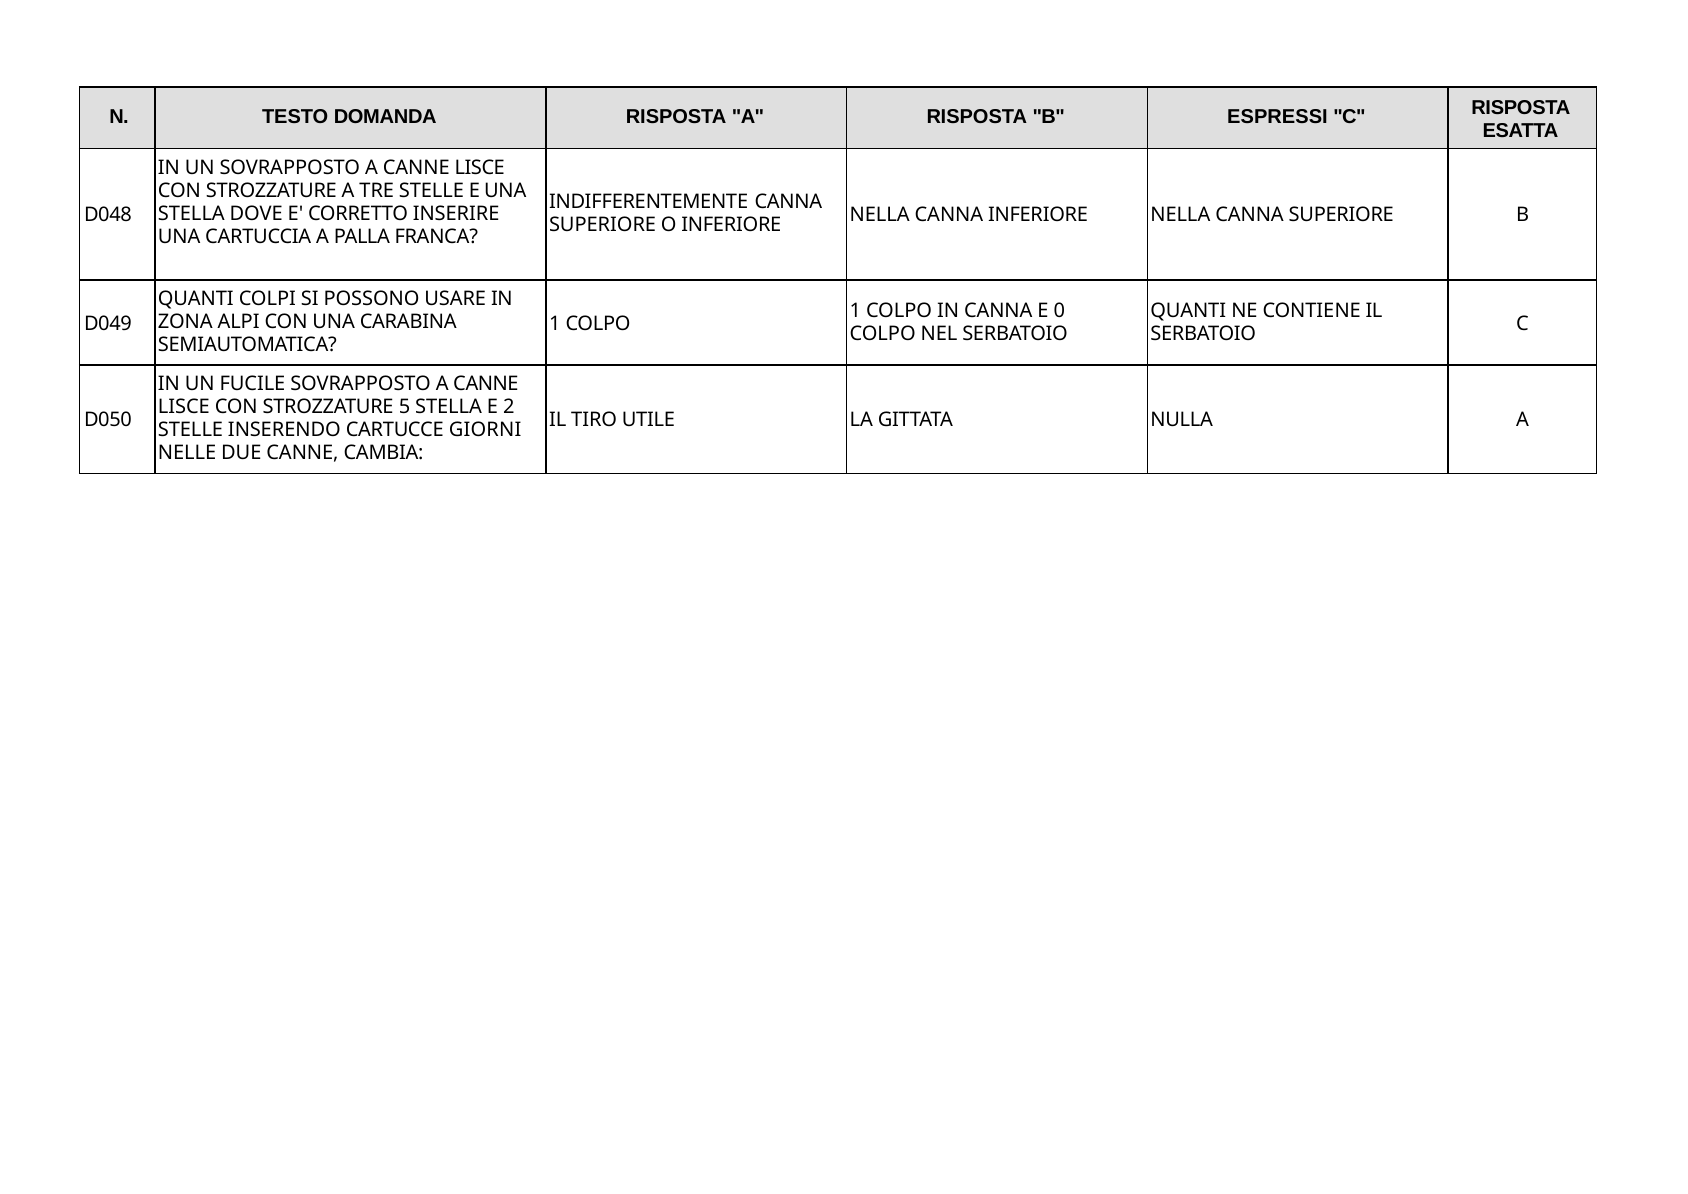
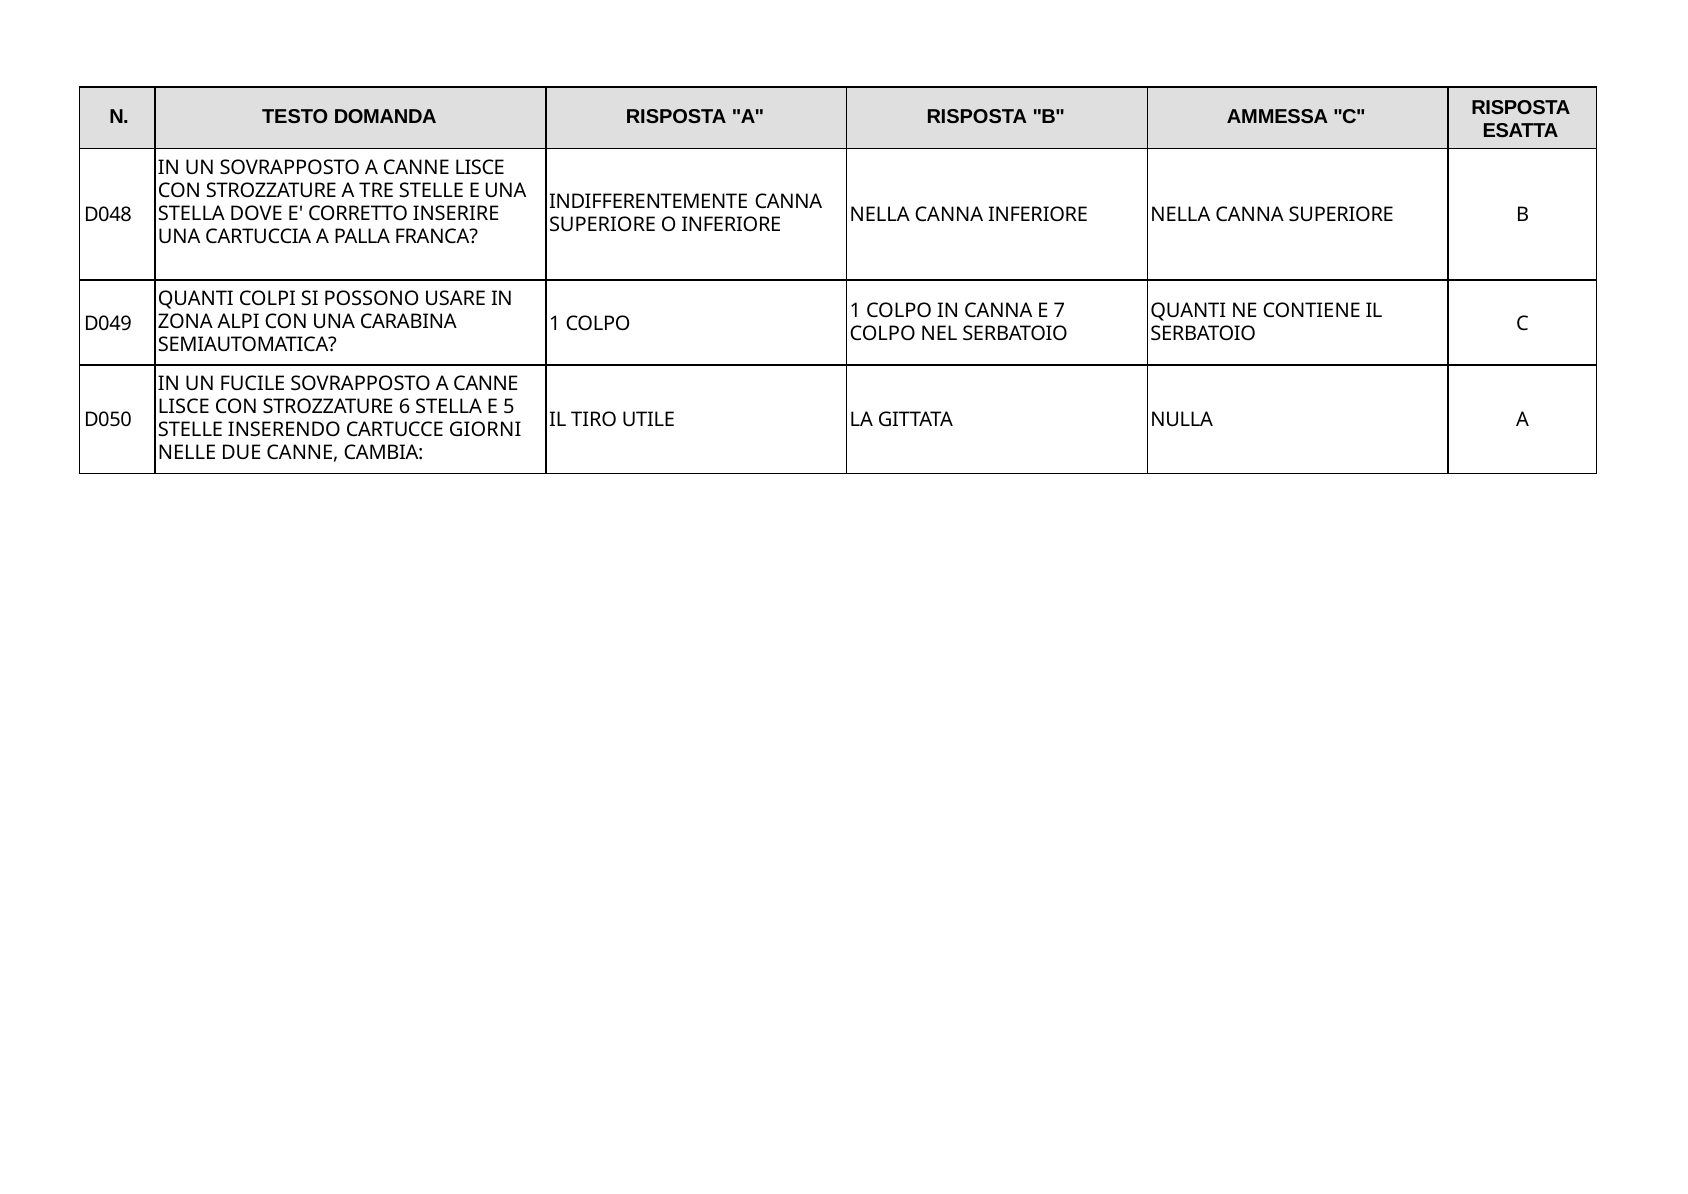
ESPRESSI: ESPRESSI -> AMMESSA
0: 0 -> 7
5: 5 -> 6
2: 2 -> 5
